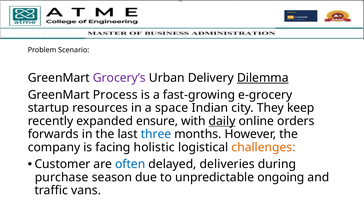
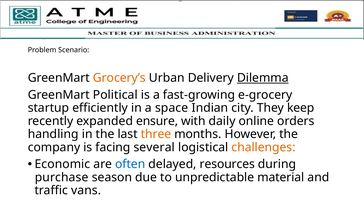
Grocery’s colour: purple -> orange
Process: Process -> Political
resources: resources -> efficiently
daily underline: present -> none
forwards: forwards -> handling
three colour: blue -> orange
holistic: holistic -> several
Customer: Customer -> Economic
deliveries: deliveries -> resources
ongoing: ongoing -> material
